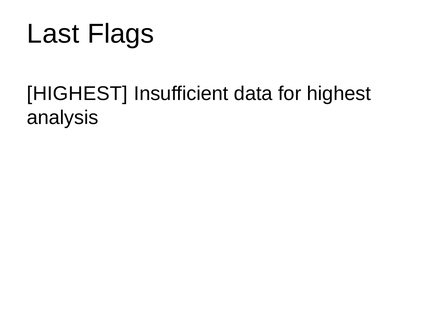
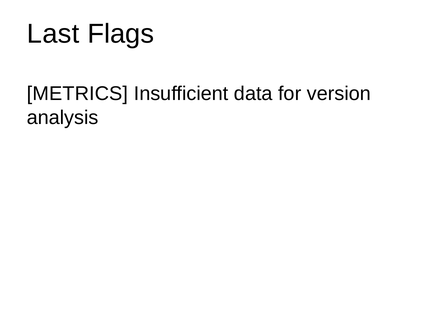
HIGHEST at (77, 94): HIGHEST -> METRICS
for highest: highest -> version
